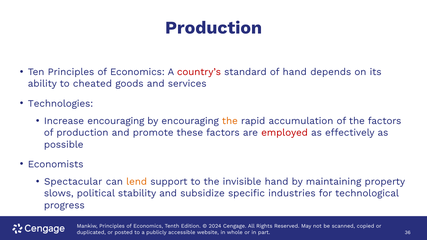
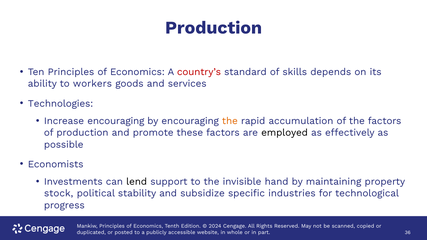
of hand: hand -> skills
cheated: cheated -> workers
employed colour: red -> black
Spectacular: Spectacular -> Investments
lend colour: orange -> black
slows: slows -> stock
